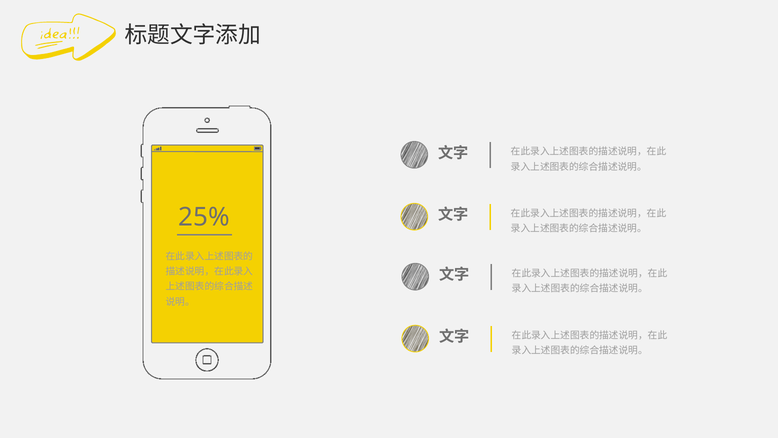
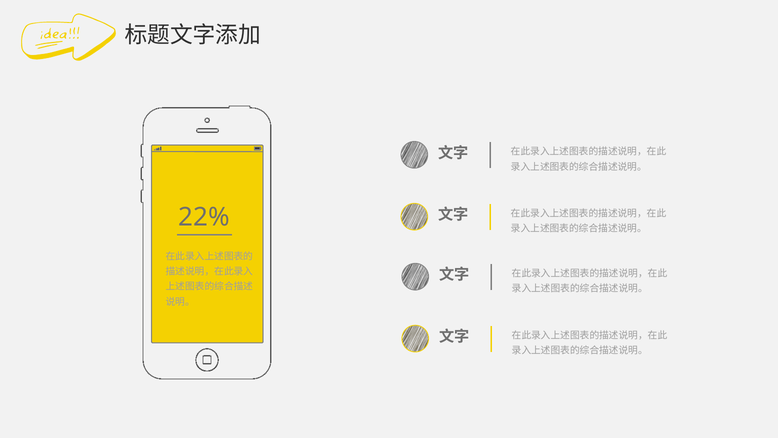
25%: 25% -> 22%
